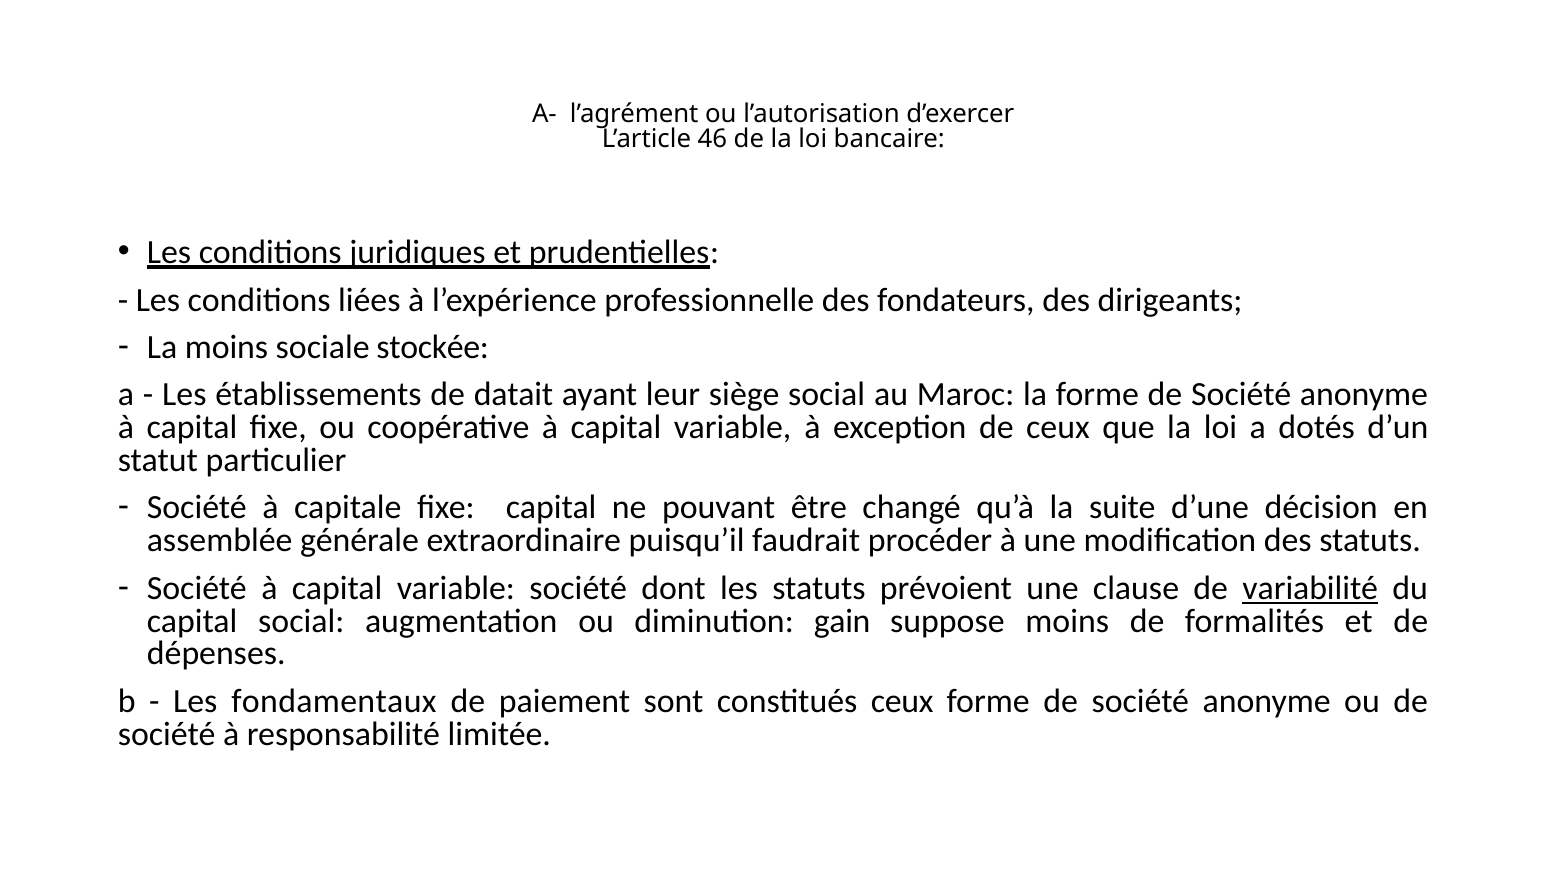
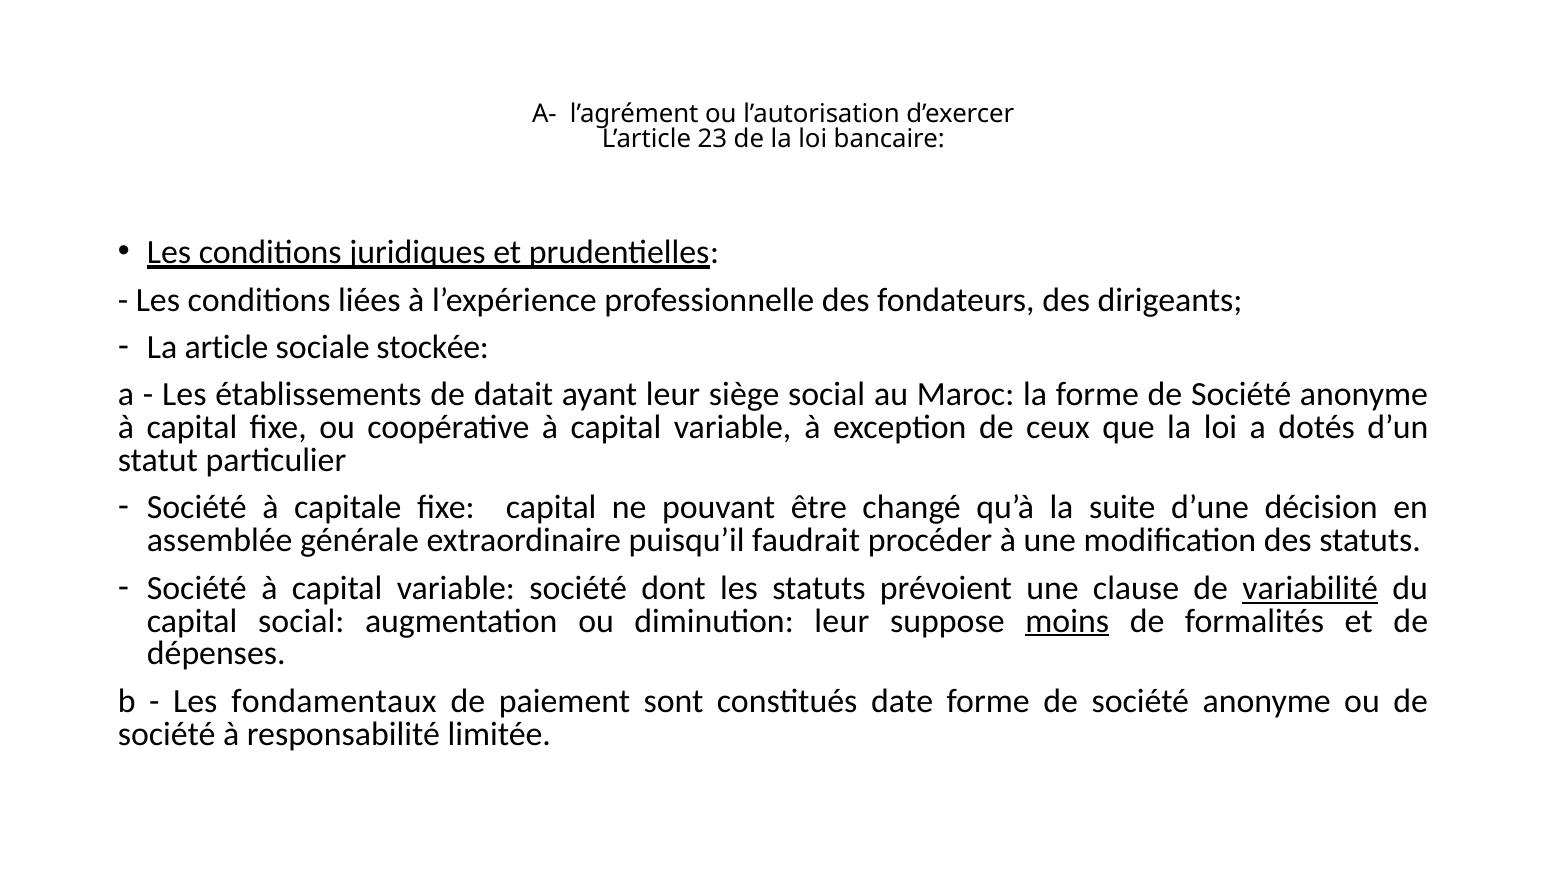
46: 46 -> 23
La moins: moins -> article
diminution gain: gain -> leur
moins at (1067, 621) underline: none -> present
constitués ceux: ceux -> date
